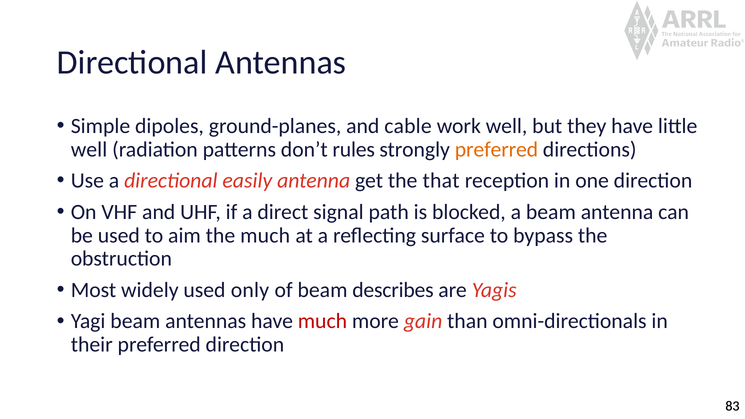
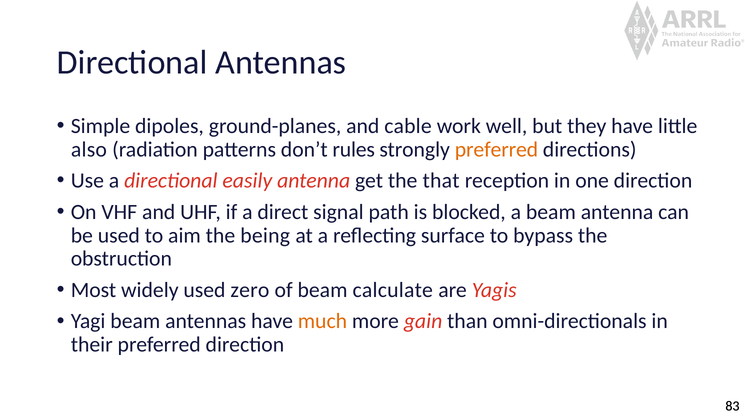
well at (89, 149): well -> also
the much: much -> being
only: only -> zero
describes: describes -> calculate
much at (322, 321) colour: red -> orange
